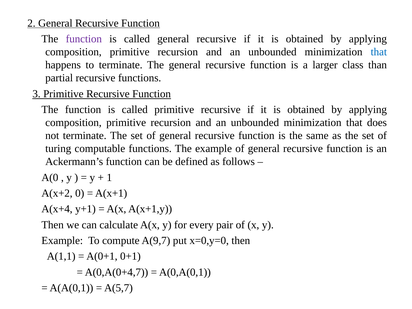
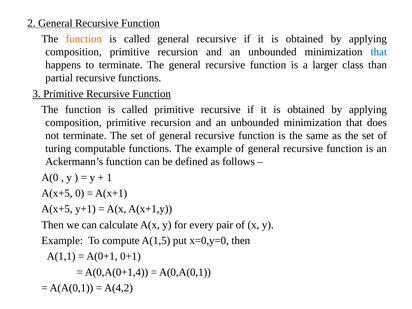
function at (84, 39) colour: purple -> orange
A(x+2 at (57, 193): A(x+2 -> A(x+5
A(x+4 at (57, 209): A(x+4 -> A(x+5
A(9,7: A(9,7 -> A(1,5
A(0,A(0+4,7: A(0,A(0+4,7 -> A(0,A(0+1,4
A(5,7: A(5,7 -> A(4,2
